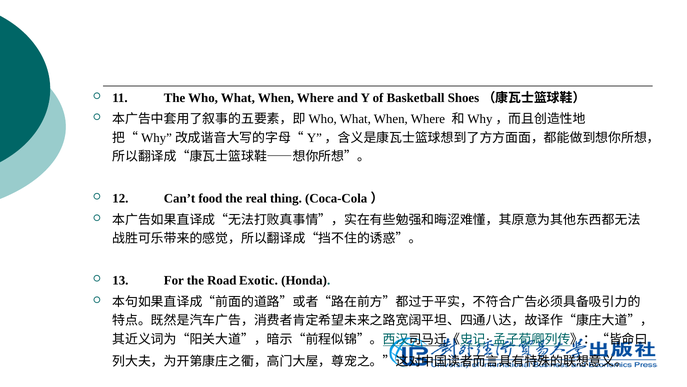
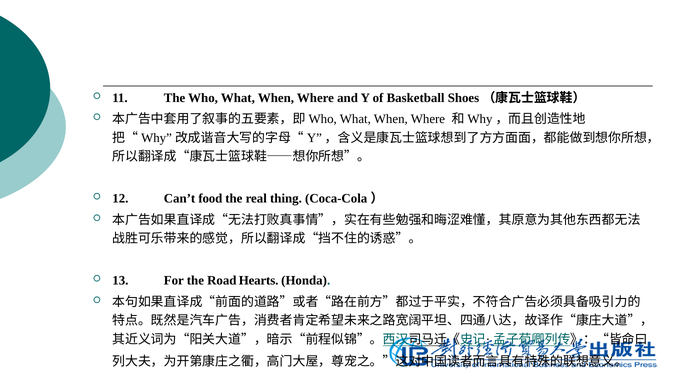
Exotic: Exotic -> Hearts
